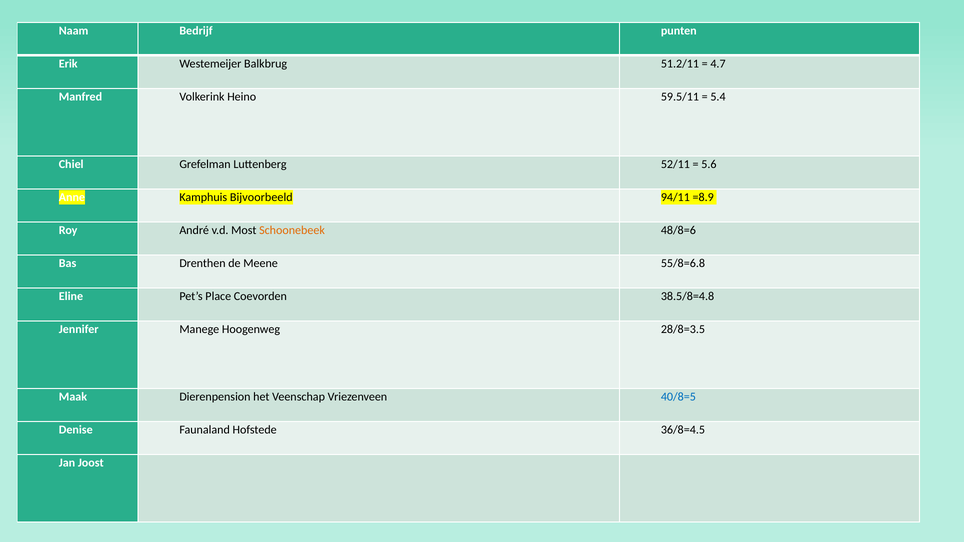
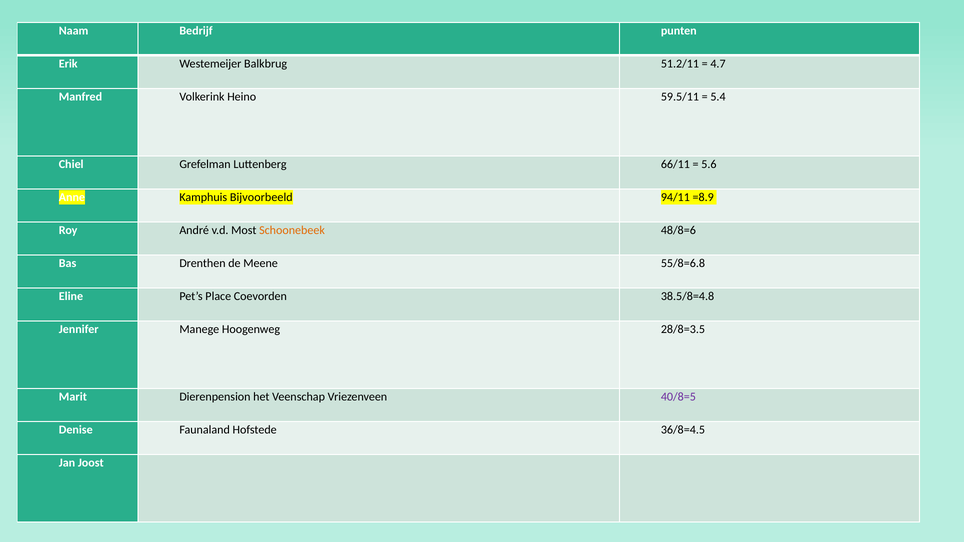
52/11: 52/11 -> 66/11
Maak: Maak -> Marit
40/8=5 colour: blue -> purple
